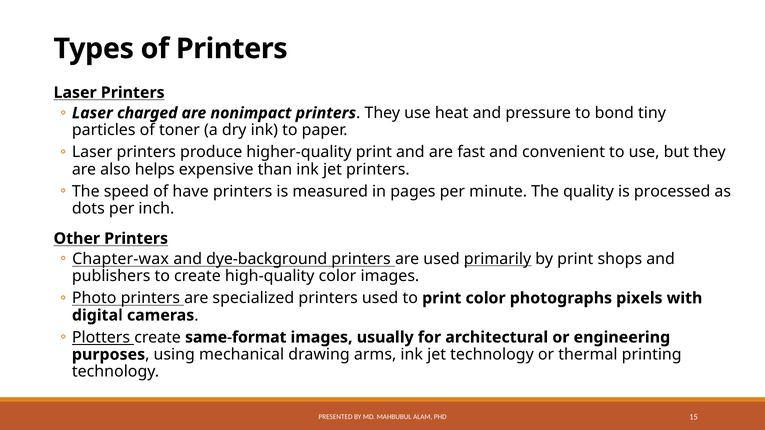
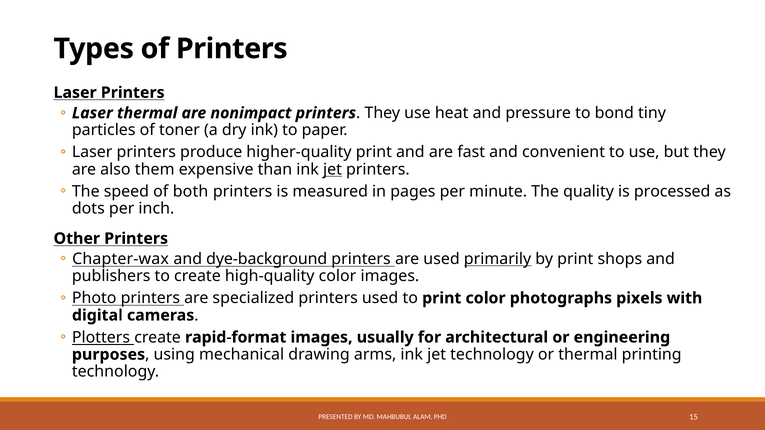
Laser charged: charged -> thermal
helps: helps -> them
jet at (332, 170) underline: none -> present
have: have -> both
same-format: same-format -> rapid-format
